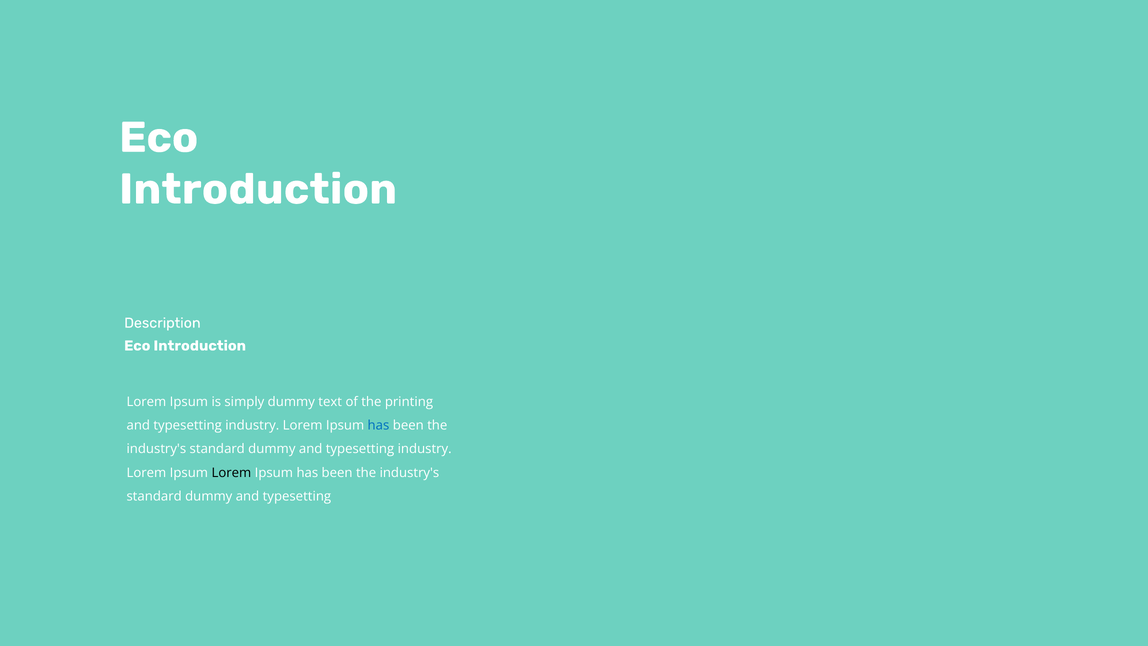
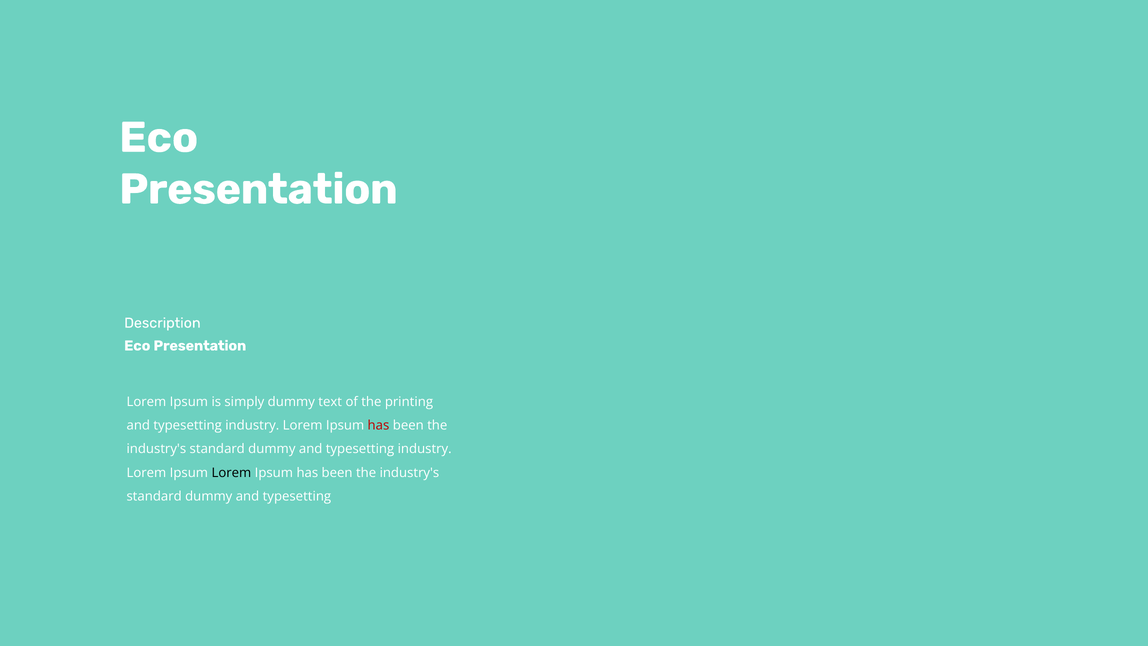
Introduction at (258, 189): Introduction -> Presentation
Introduction at (200, 346): Introduction -> Presentation
has at (378, 425) colour: blue -> red
